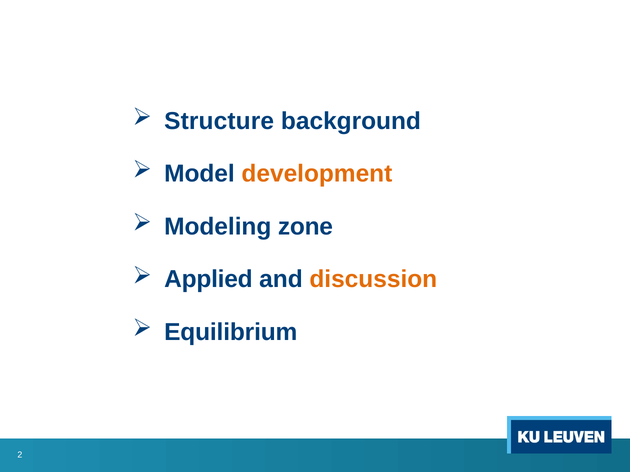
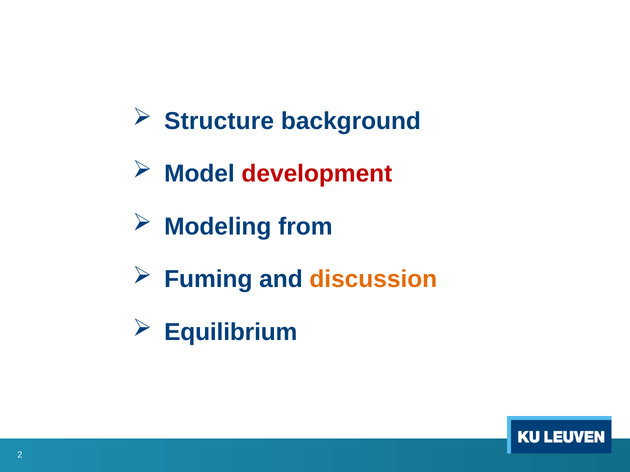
development colour: orange -> red
zone: zone -> from
Applied: Applied -> Fuming
